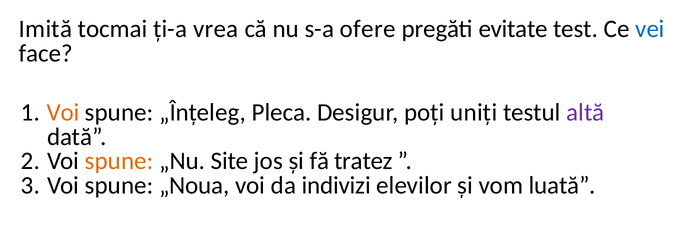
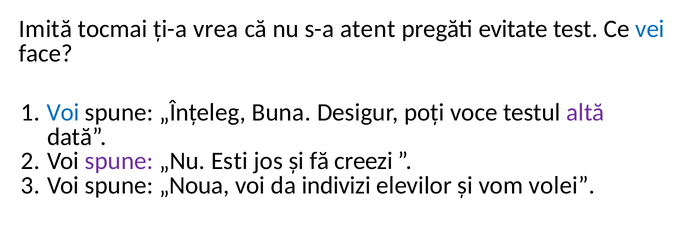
ofere: ofere -> atent
Voi at (63, 112) colour: orange -> blue
Pleca: Pleca -> Buna
uniți: uniți -> voce
spune at (119, 161) colour: orange -> purple
Site: Site -> Esti
tratez: tratez -> creezi
luată: luată -> volei
